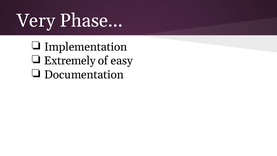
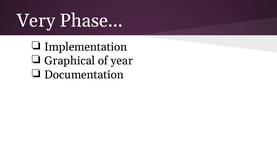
Extremely: Extremely -> Graphical
easy: easy -> year
